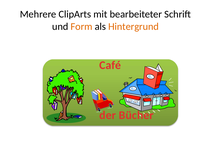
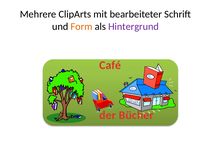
Hintergrund colour: orange -> purple
